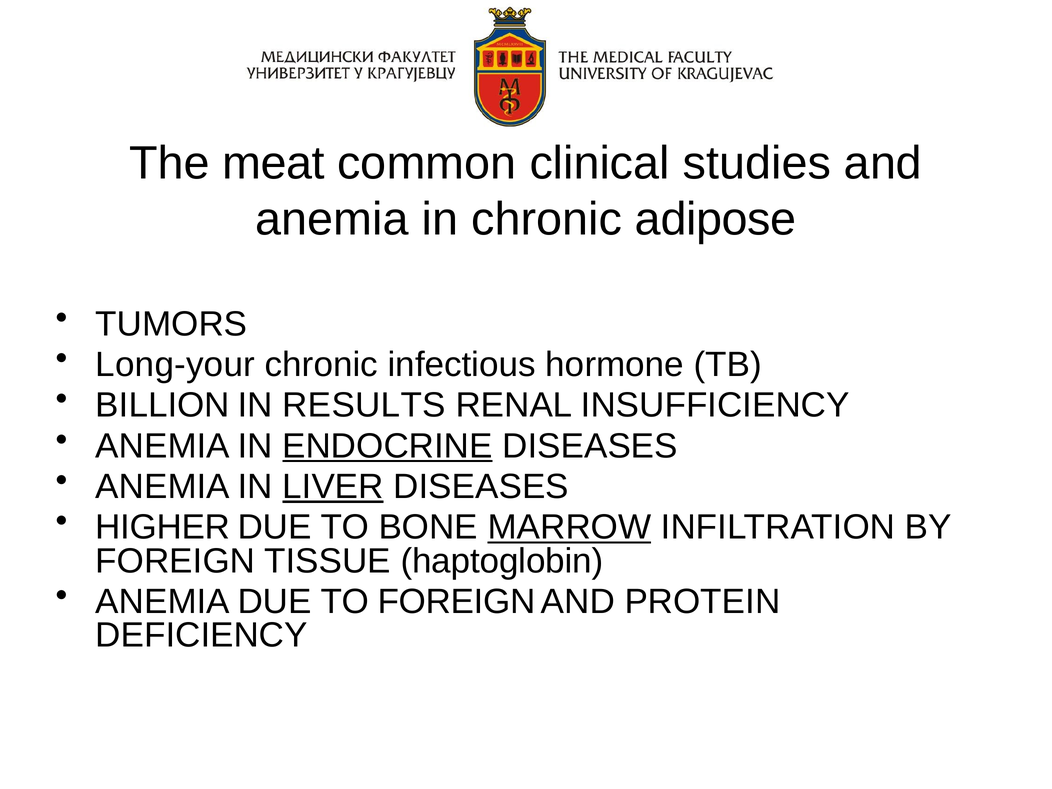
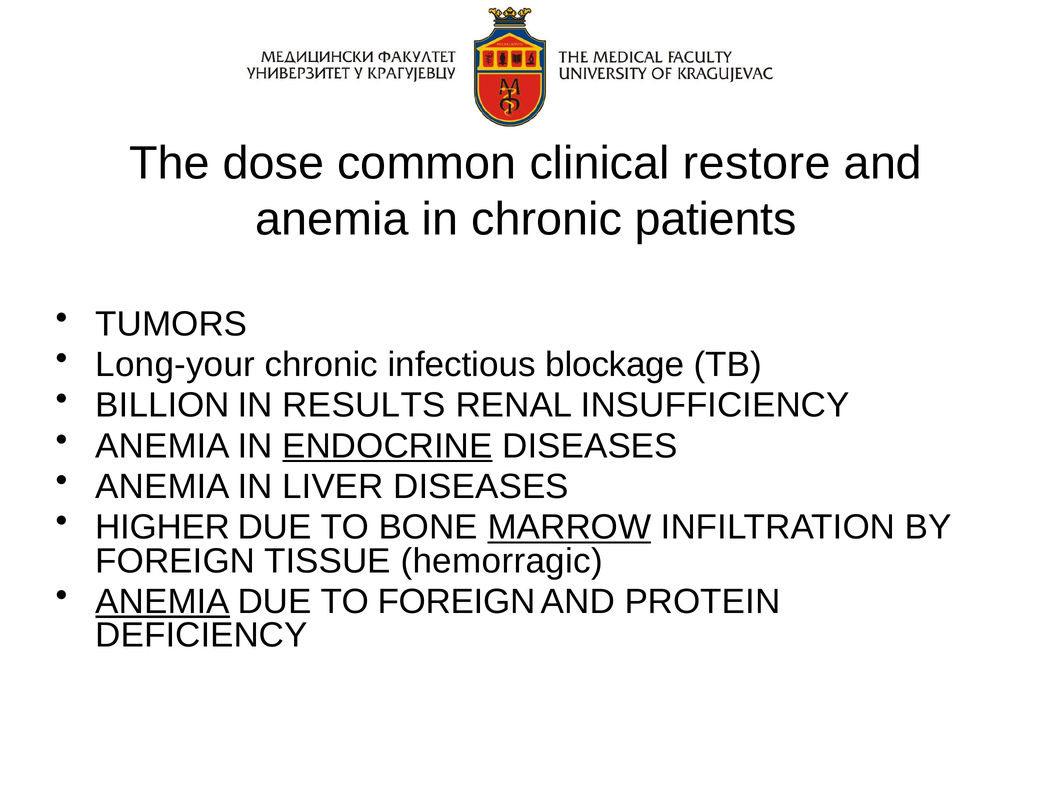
meat: meat -> dose
studies: studies -> restore
adipose: adipose -> patients
hormone: hormone -> blockage
LIVER underline: present -> none
haptoglobin: haptoglobin -> hemorragic
ANEMIA at (163, 602) underline: none -> present
